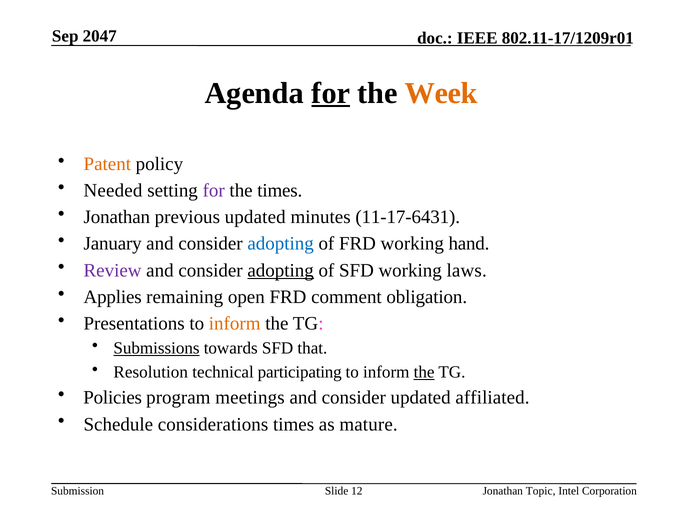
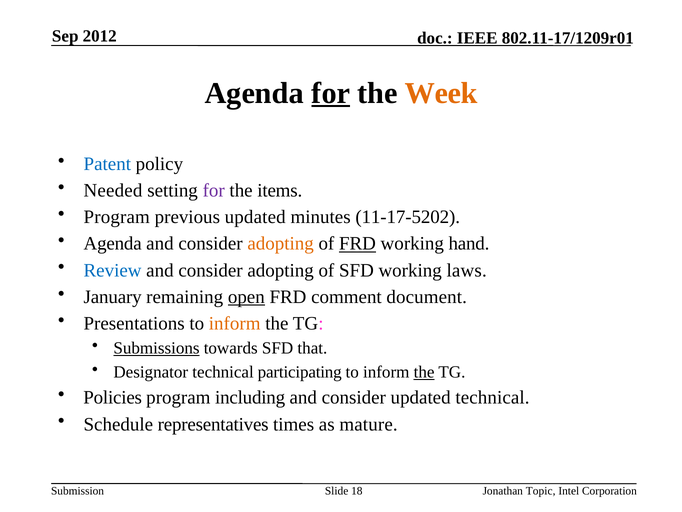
2047: 2047 -> 2012
Patent colour: orange -> blue
the times: times -> items
Jonathan at (117, 217): Jonathan -> Program
11-17-6431: 11-17-6431 -> 11-17-5202
January at (113, 243): January -> Agenda
adopting at (281, 243) colour: blue -> orange
FRD at (357, 243) underline: none -> present
Review colour: purple -> blue
adopting at (281, 270) underline: present -> none
Applies: Applies -> January
open underline: none -> present
obligation: obligation -> document
Resolution: Resolution -> Designator
meetings: meetings -> including
updated affiliated: affiliated -> technical
considerations: considerations -> representatives
12: 12 -> 18
